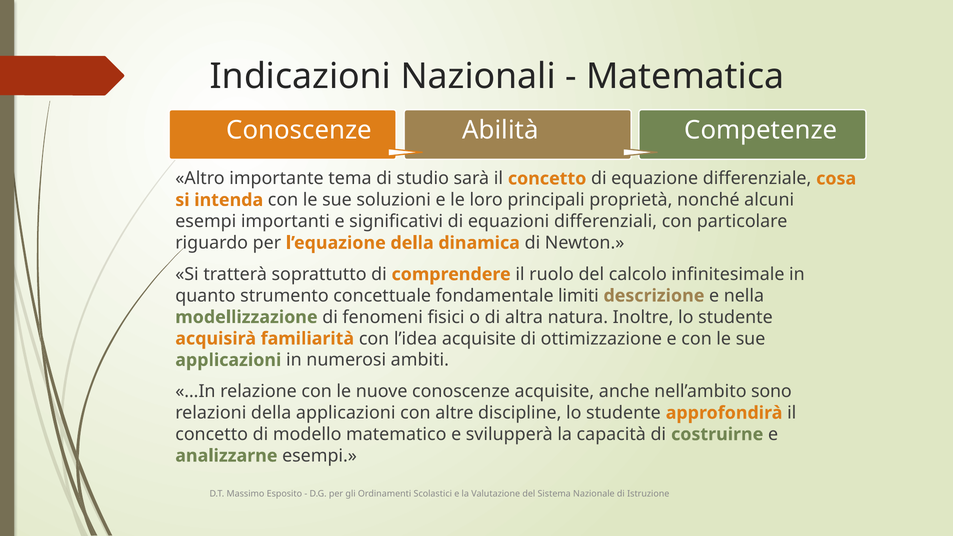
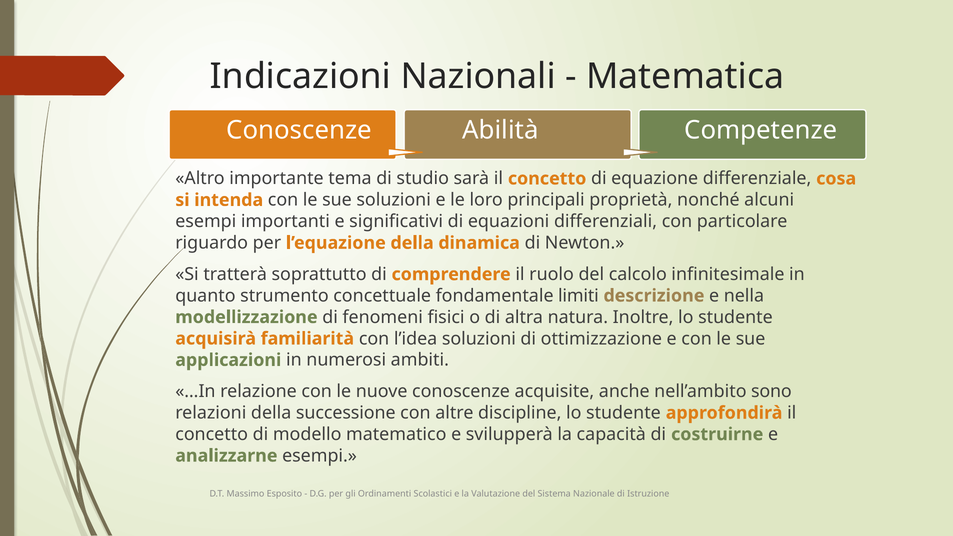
l’idea acquisite: acquisite -> soluzioni
della applicazioni: applicazioni -> successione
